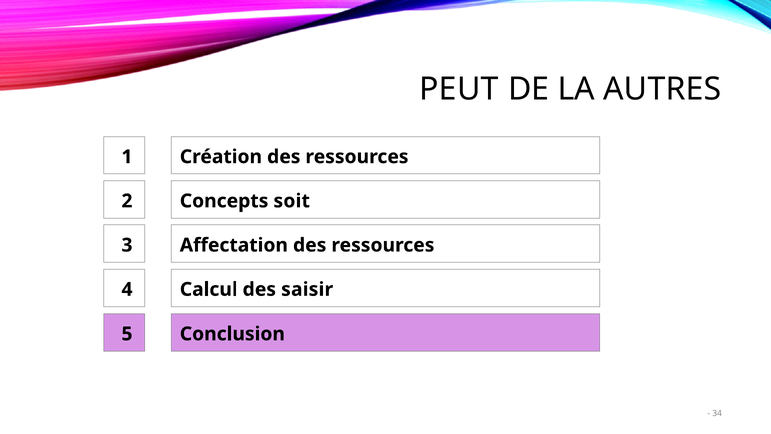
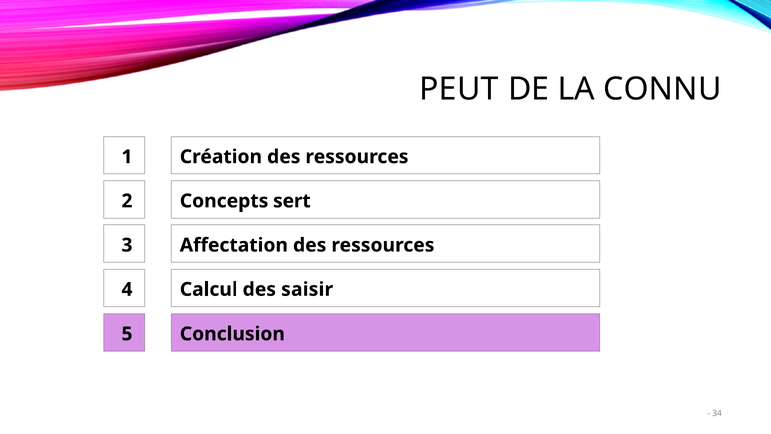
AUTRES: AUTRES -> CONNU
soit: soit -> sert
